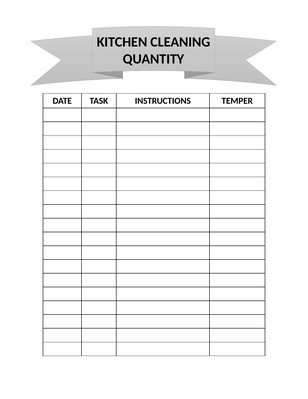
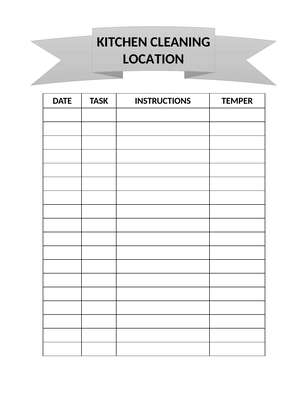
QUANTITY: QUANTITY -> LOCATION
